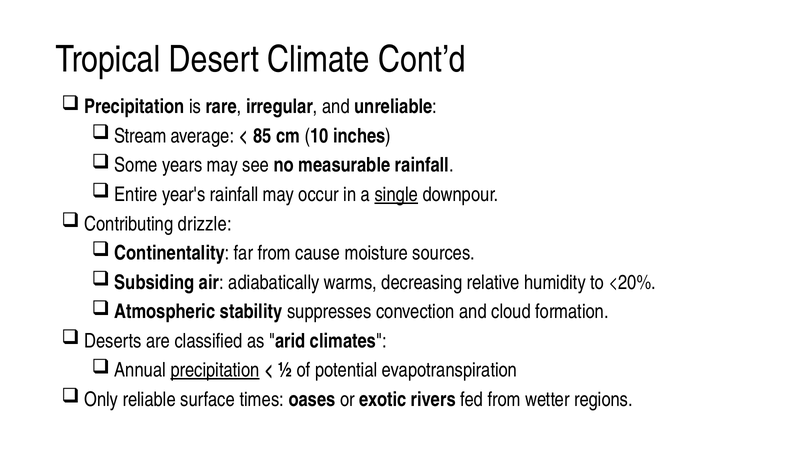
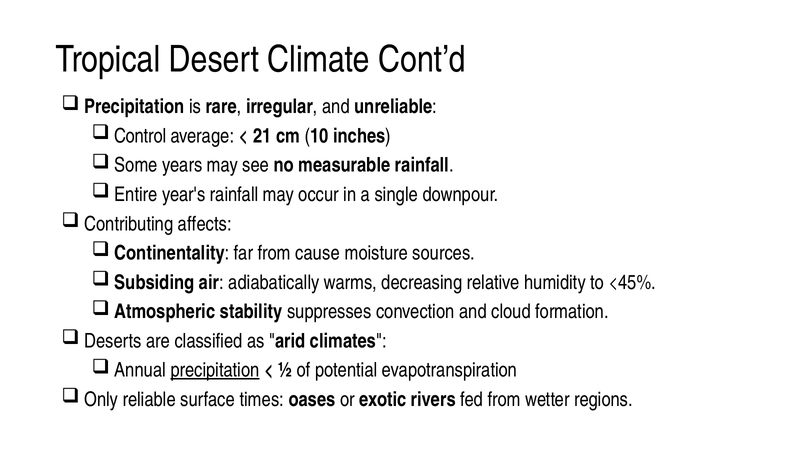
Stream: Stream -> Control
85: 85 -> 21
single underline: present -> none
drizzle: drizzle -> affects
<20%: <20% -> <45%
